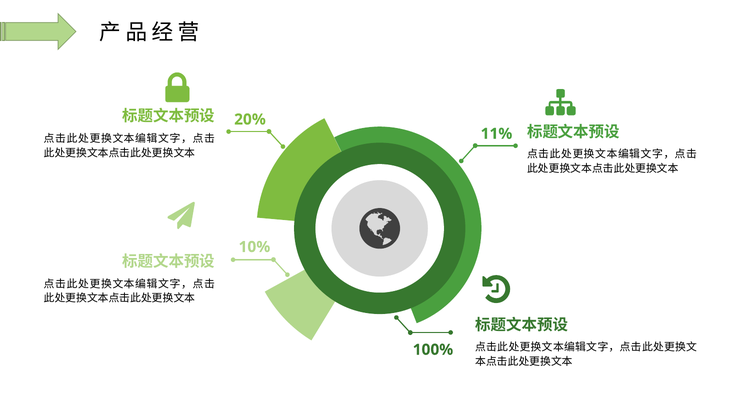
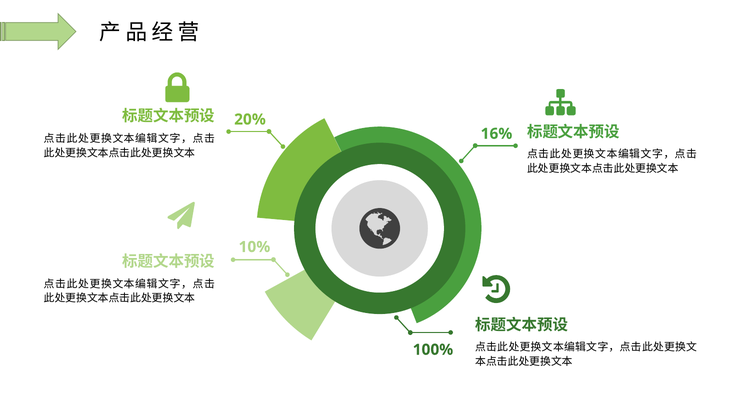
11%: 11% -> 16%
